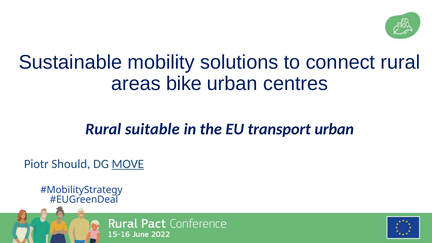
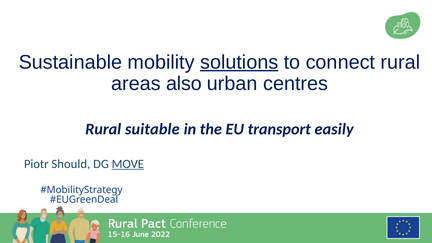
solutions underline: none -> present
bike: bike -> also
transport urban: urban -> easily
